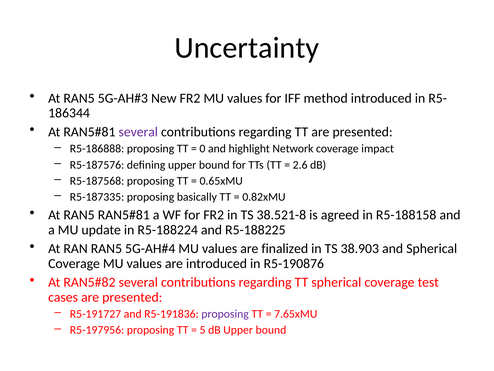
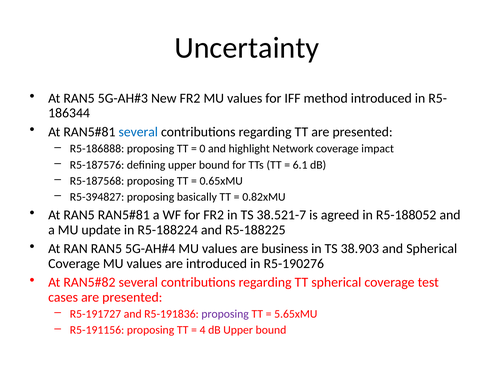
several at (138, 132) colour: purple -> blue
2.6: 2.6 -> 6.1
R5-187335: R5-187335 -> R5-394827
38.521-8: 38.521-8 -> 38.521-7
R5-188158: R5-188158 -> R5-188052
finalized: finalized -> business
R5-190876: R5-190876 -> R5-190276
7.65xMU: 7.65xMU -> 5.65xMU
R5-197956: R5-197956 -> R5-191156
5: 5 -> 4
